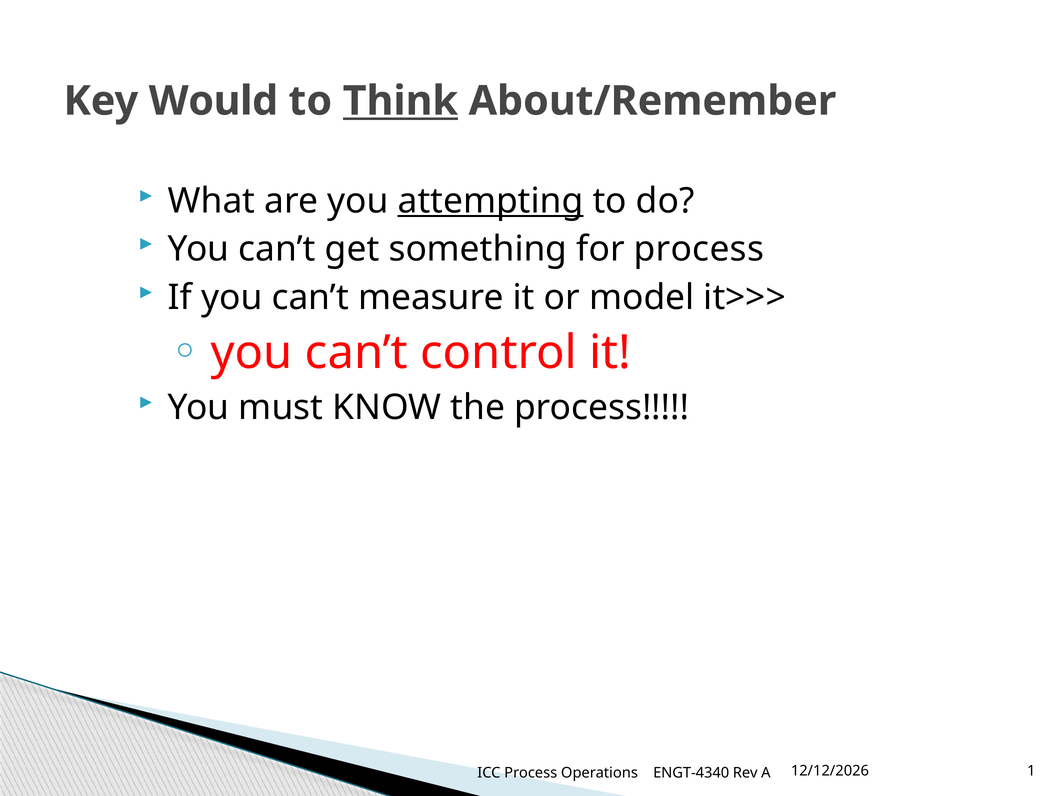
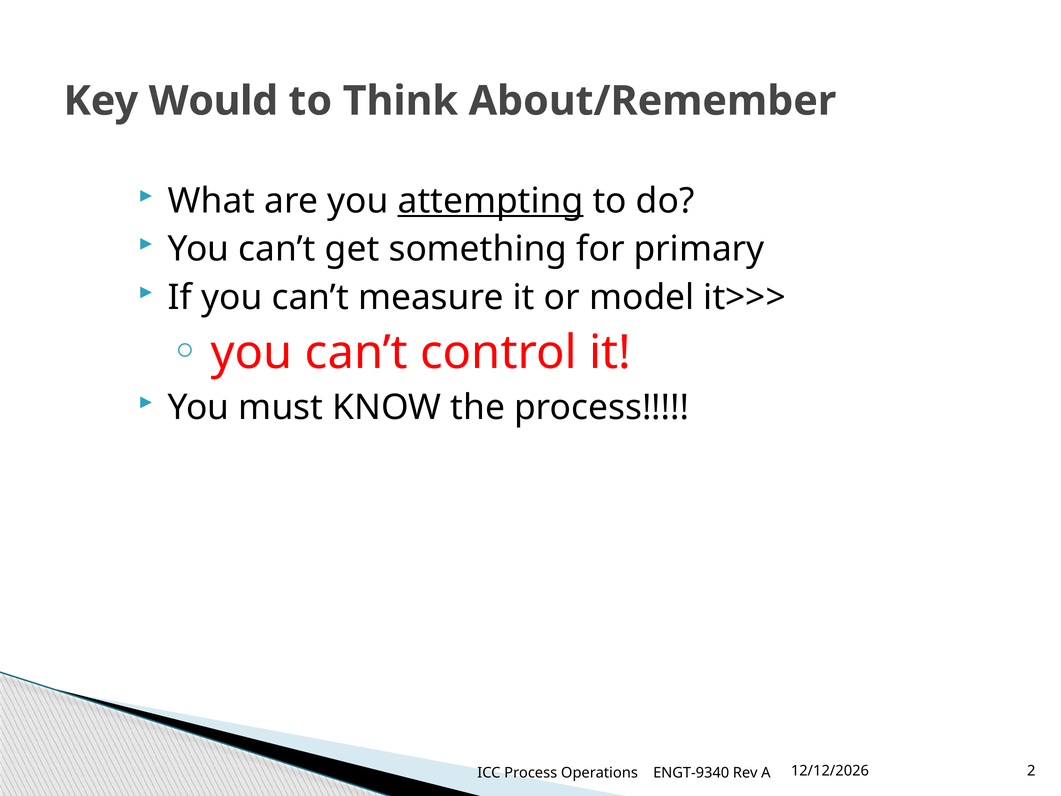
Think underline: present -> none
for process: process -> primary
1: 1 -> 2
ENGT-4340: ENGT-4340 -> ENGT-9340
